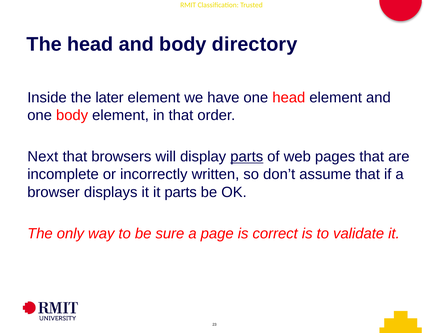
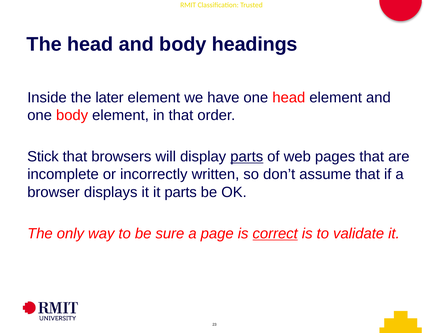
directory: directory -> headings
Next: Next -> Stick
correct underline: none -> present
